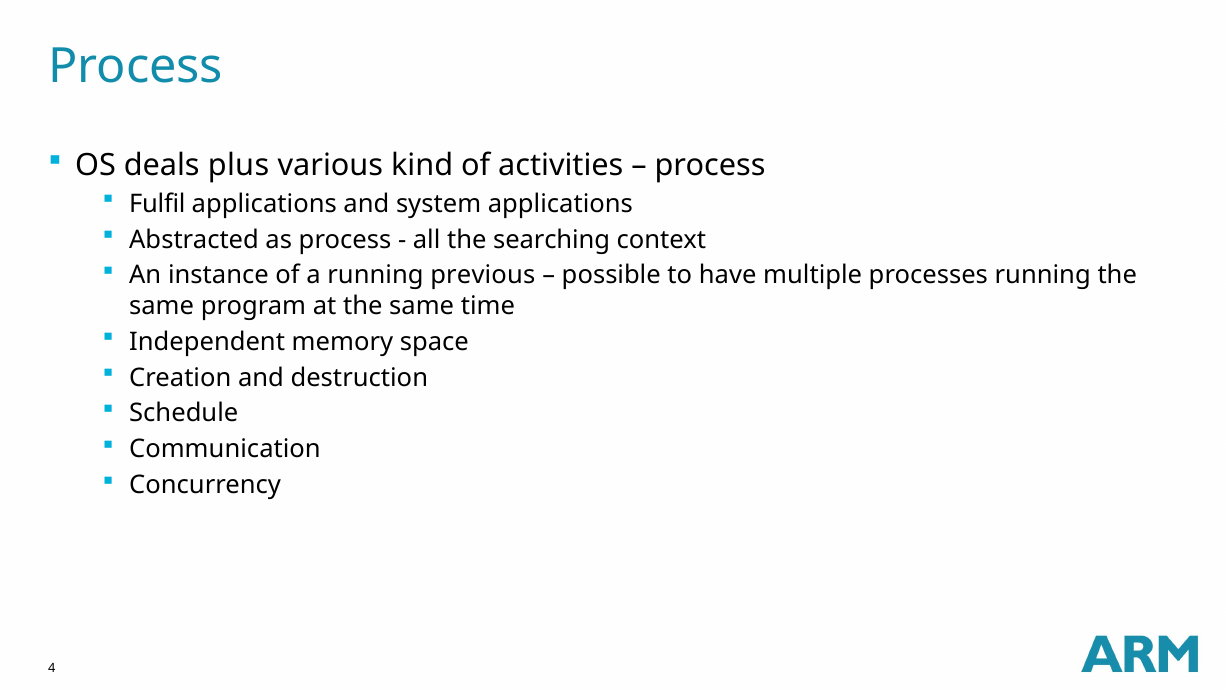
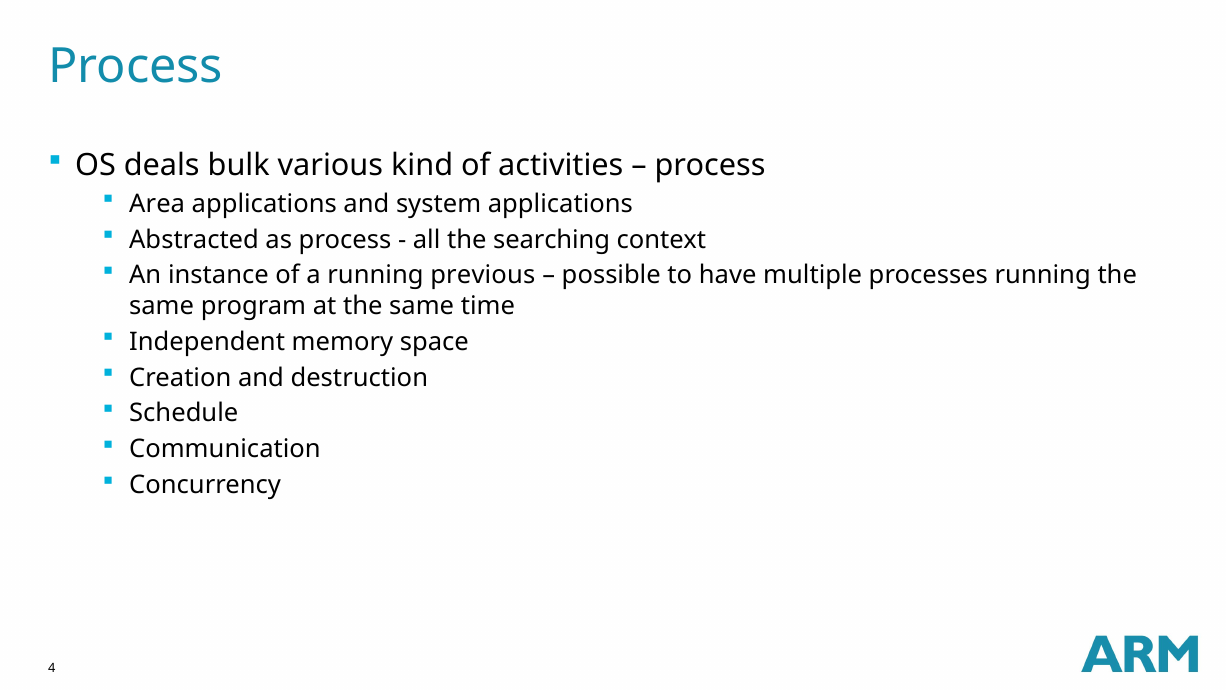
plus: plus -> bulk
Fulfil: Fulfil -> Area
